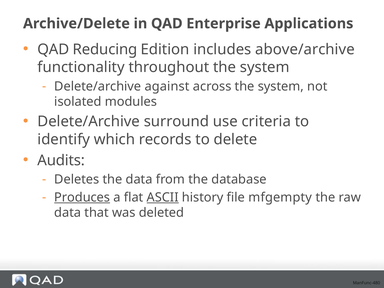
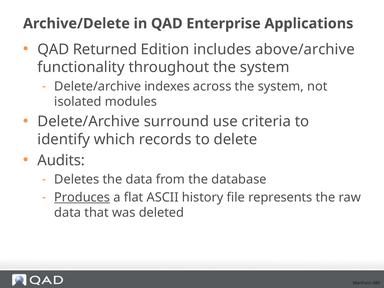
Reducing: Reducing -> Returned
against: against -> indexes
ASCII underline: present -> none
mfgempty: mfgempty -> represents
